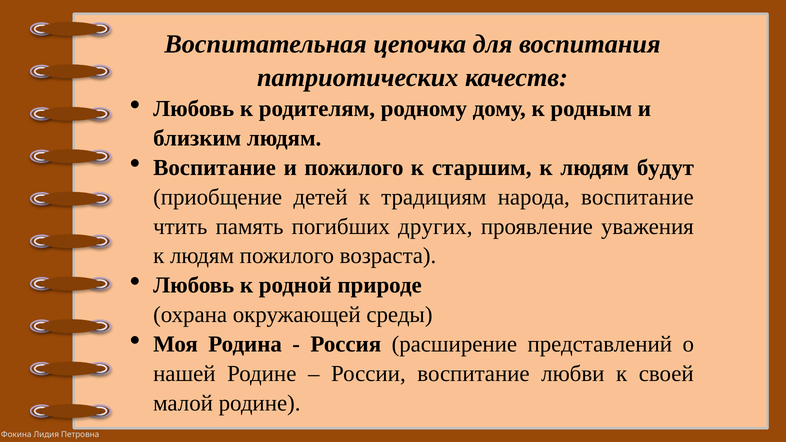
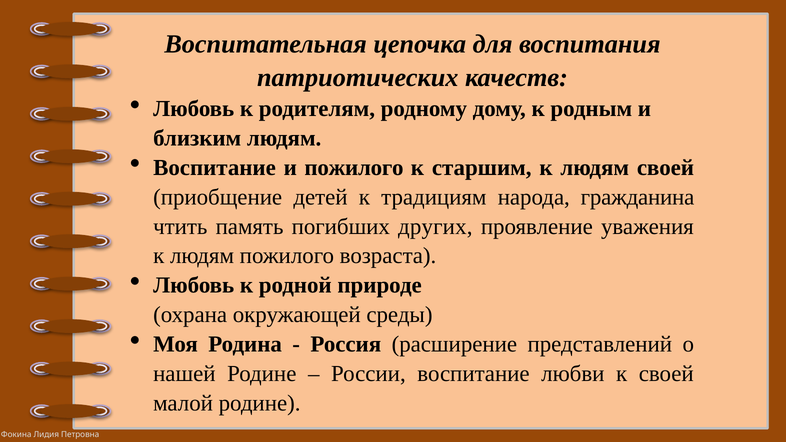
людям будут: будут -> своей
народа воспитание: воспитание -> гражданина
